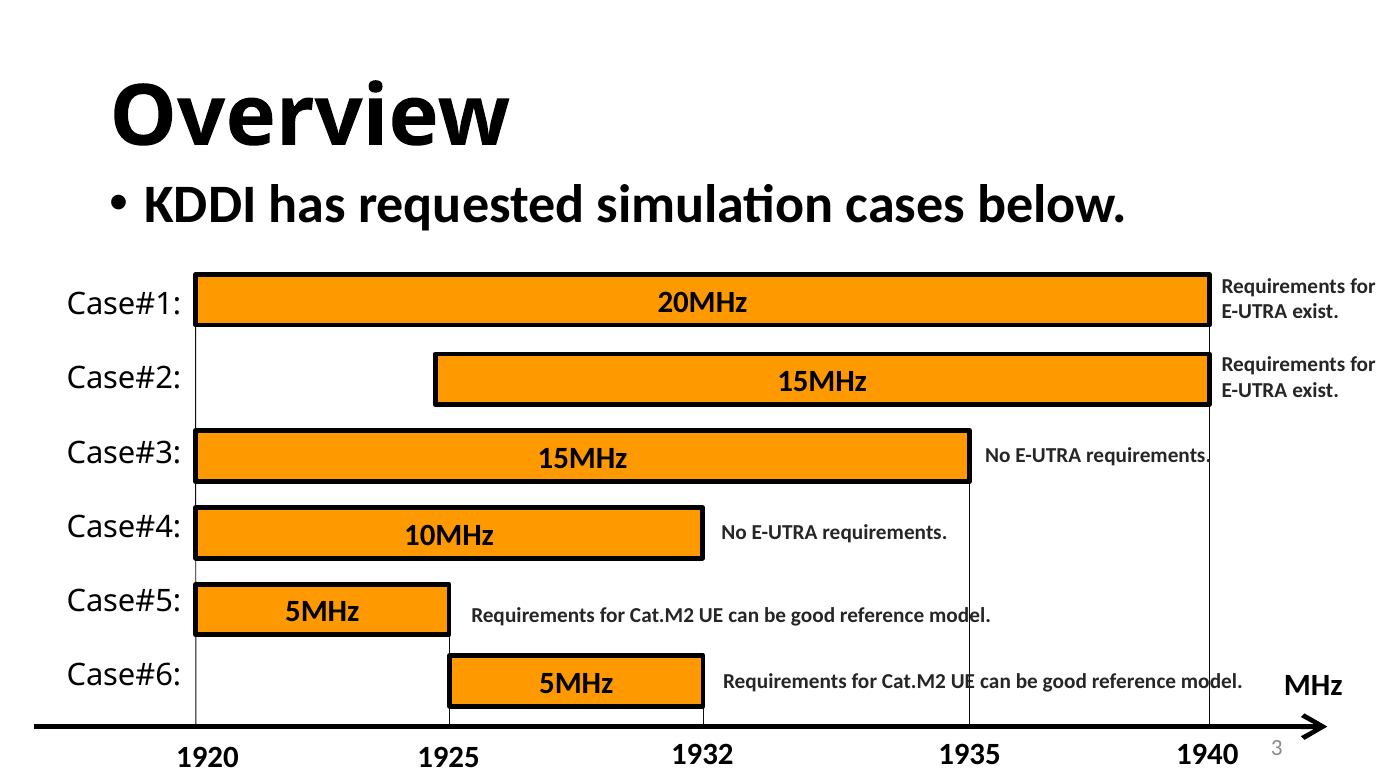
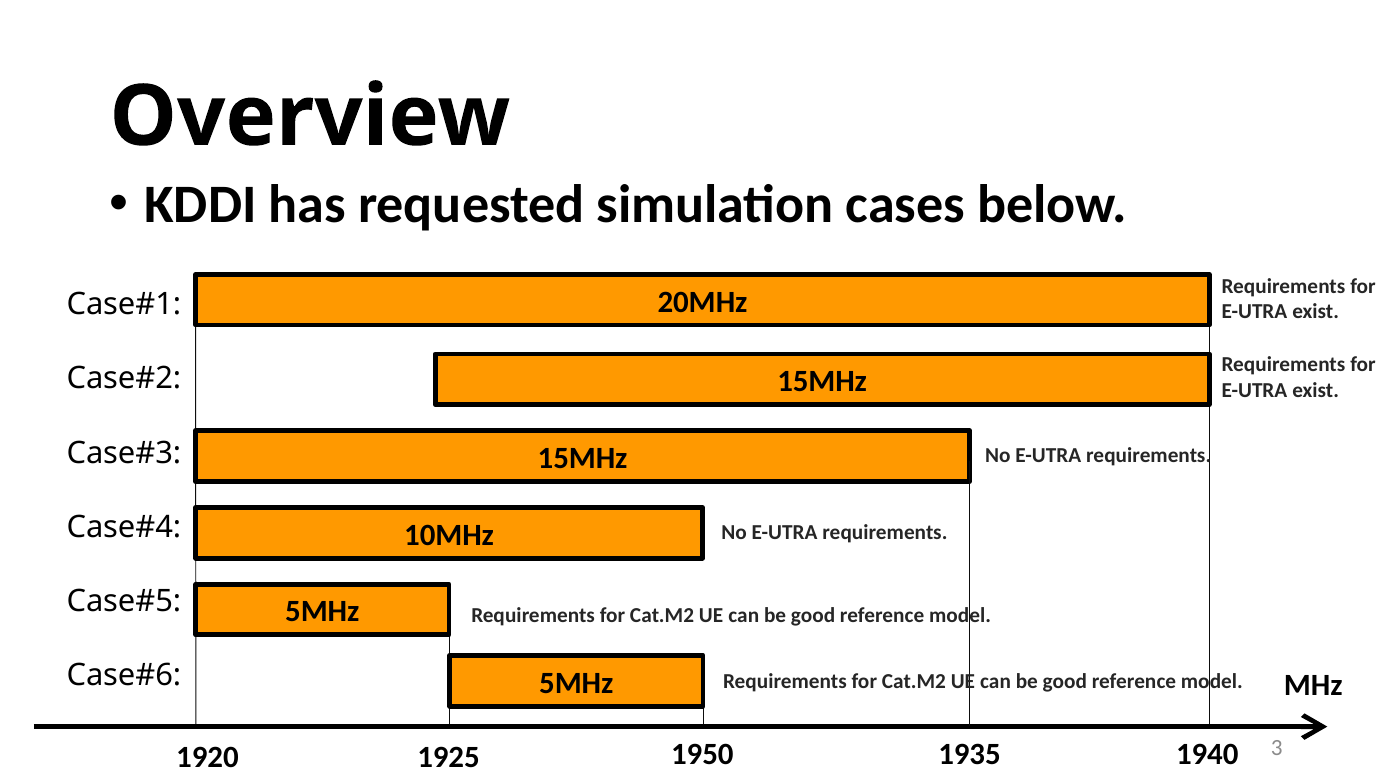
1932: 1932 -> 1950
